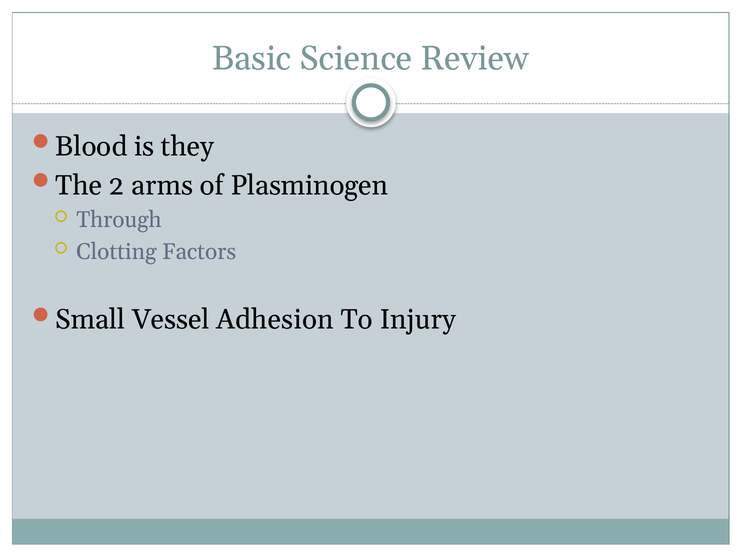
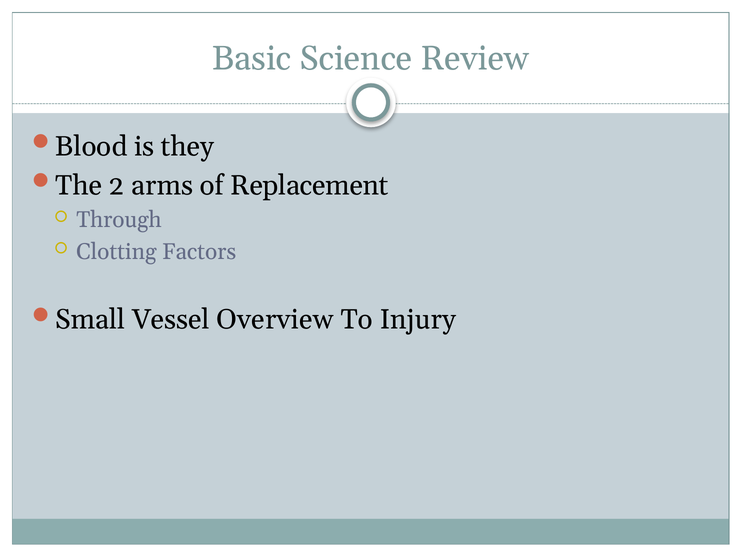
Plasminogen: Plasminogen -> Replacement
Adhesion: Adhesion -> Overview
